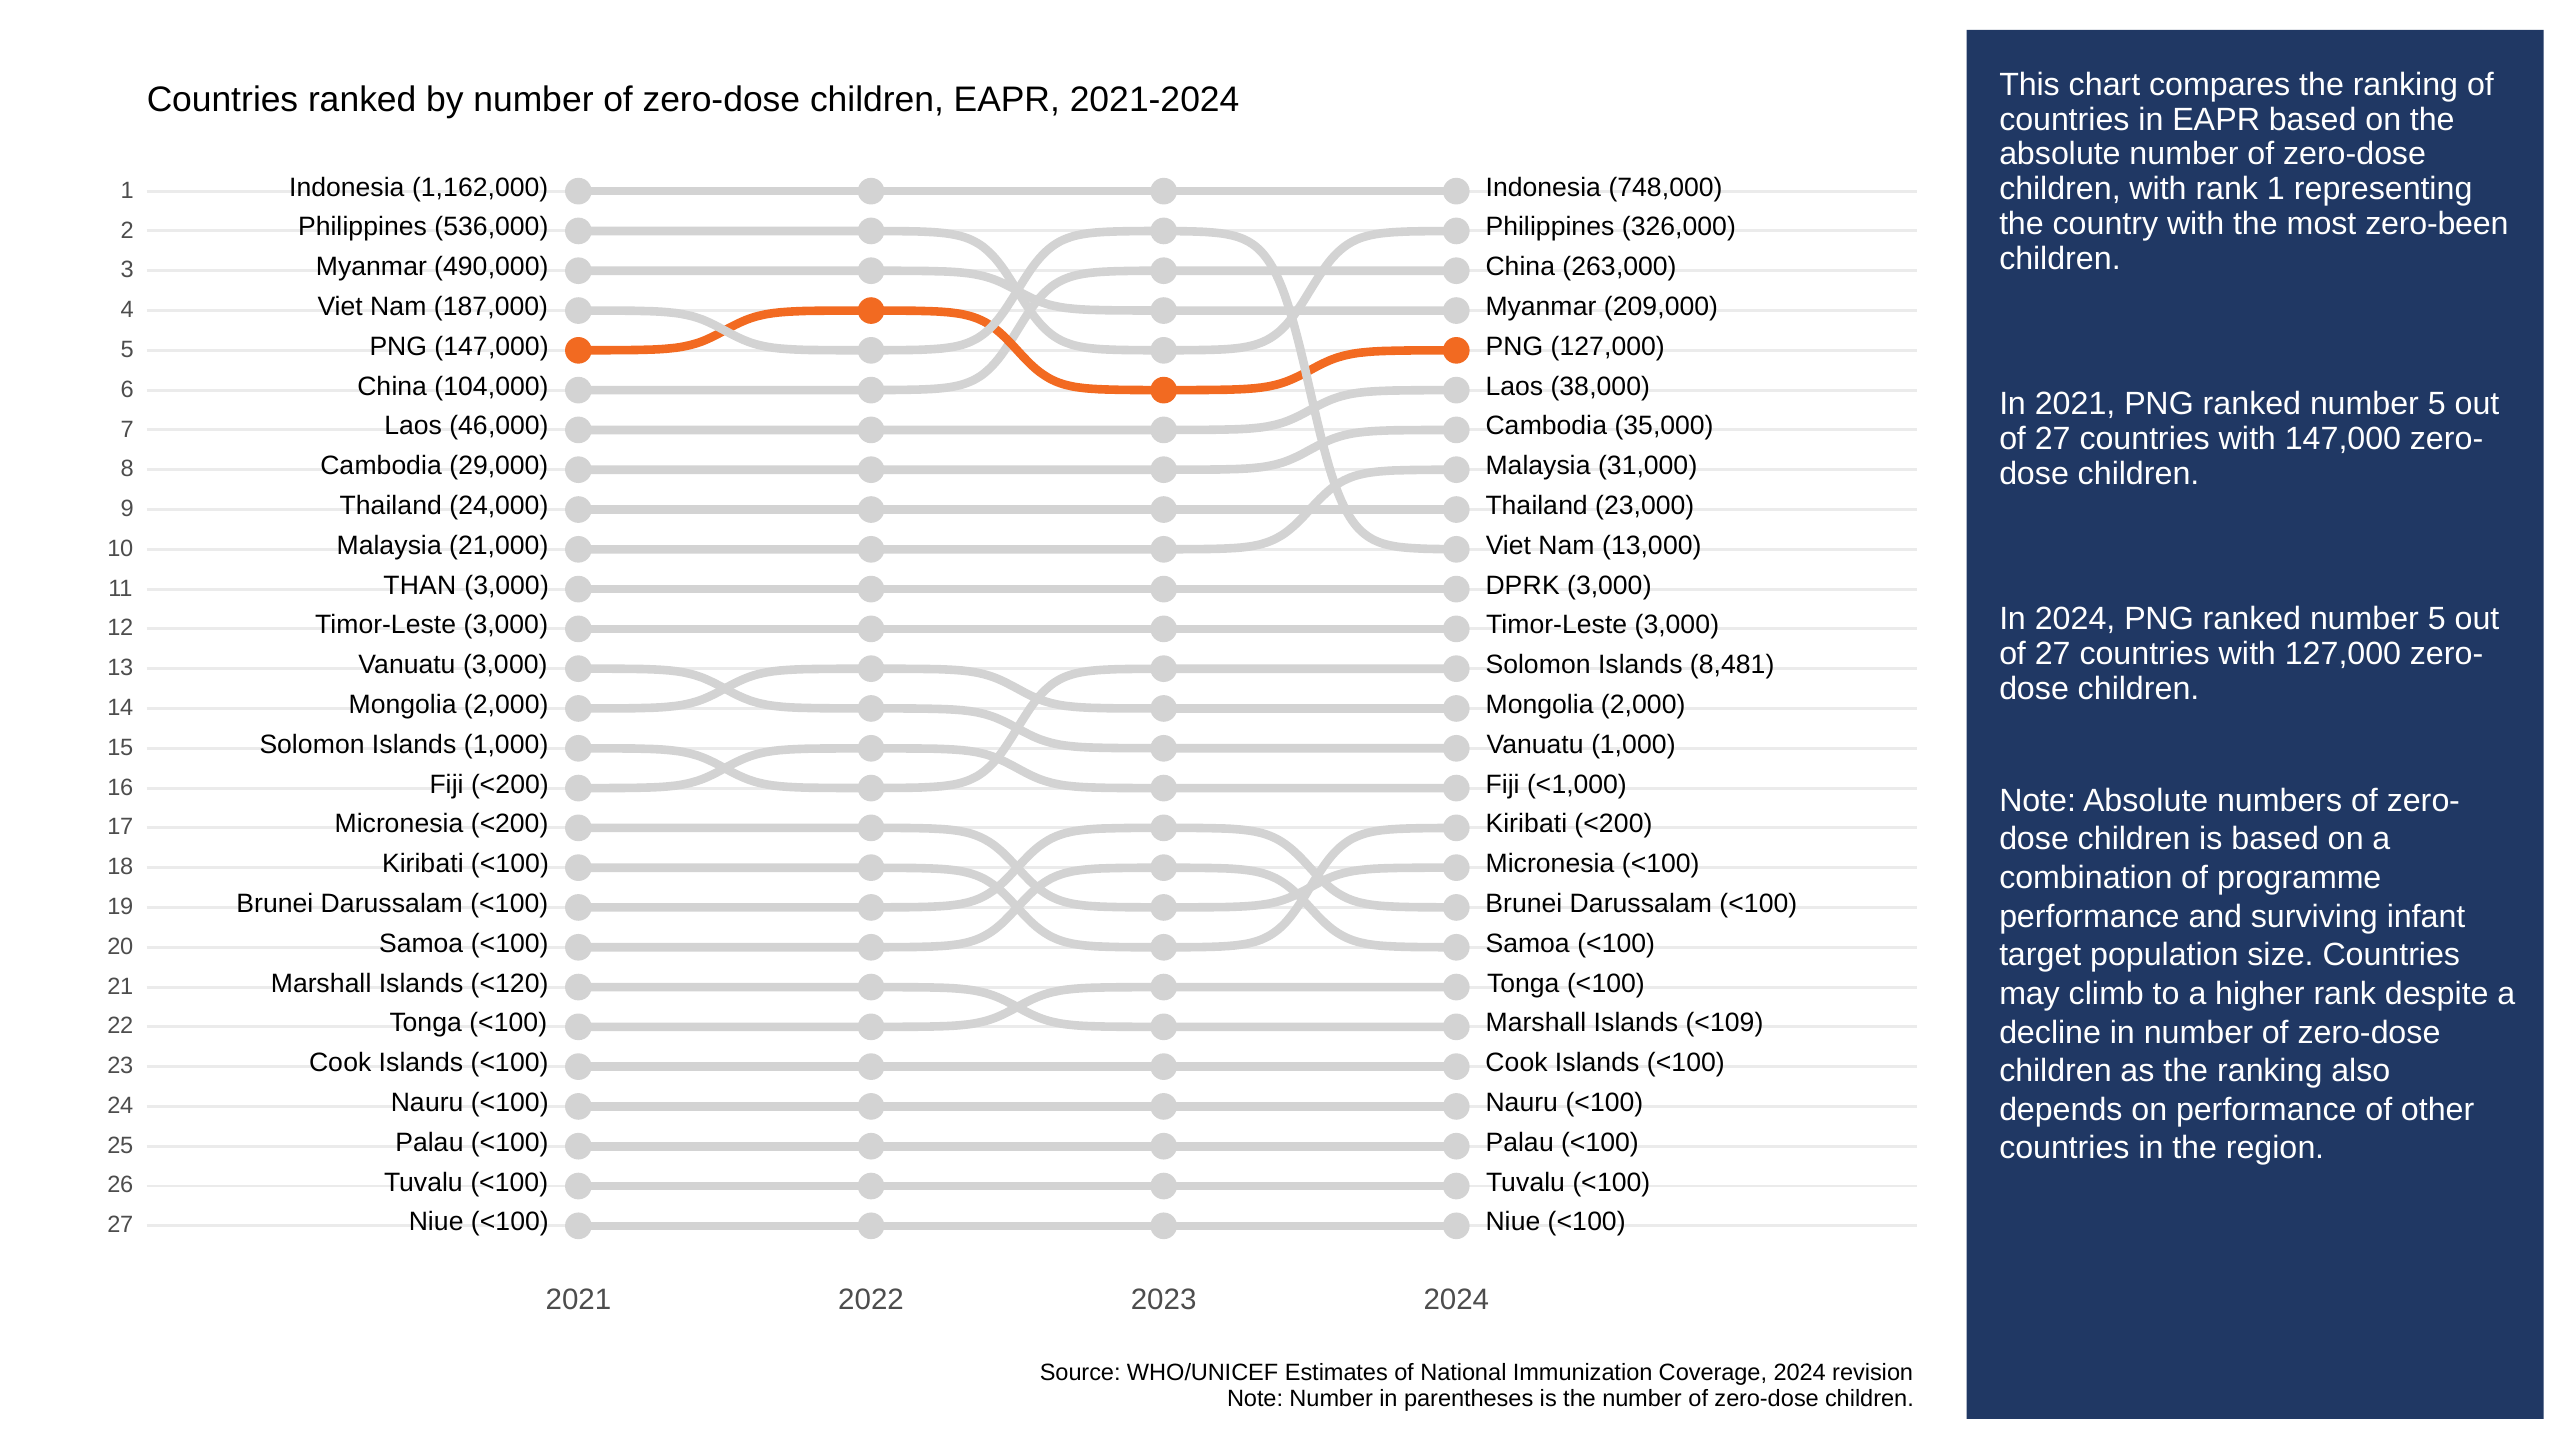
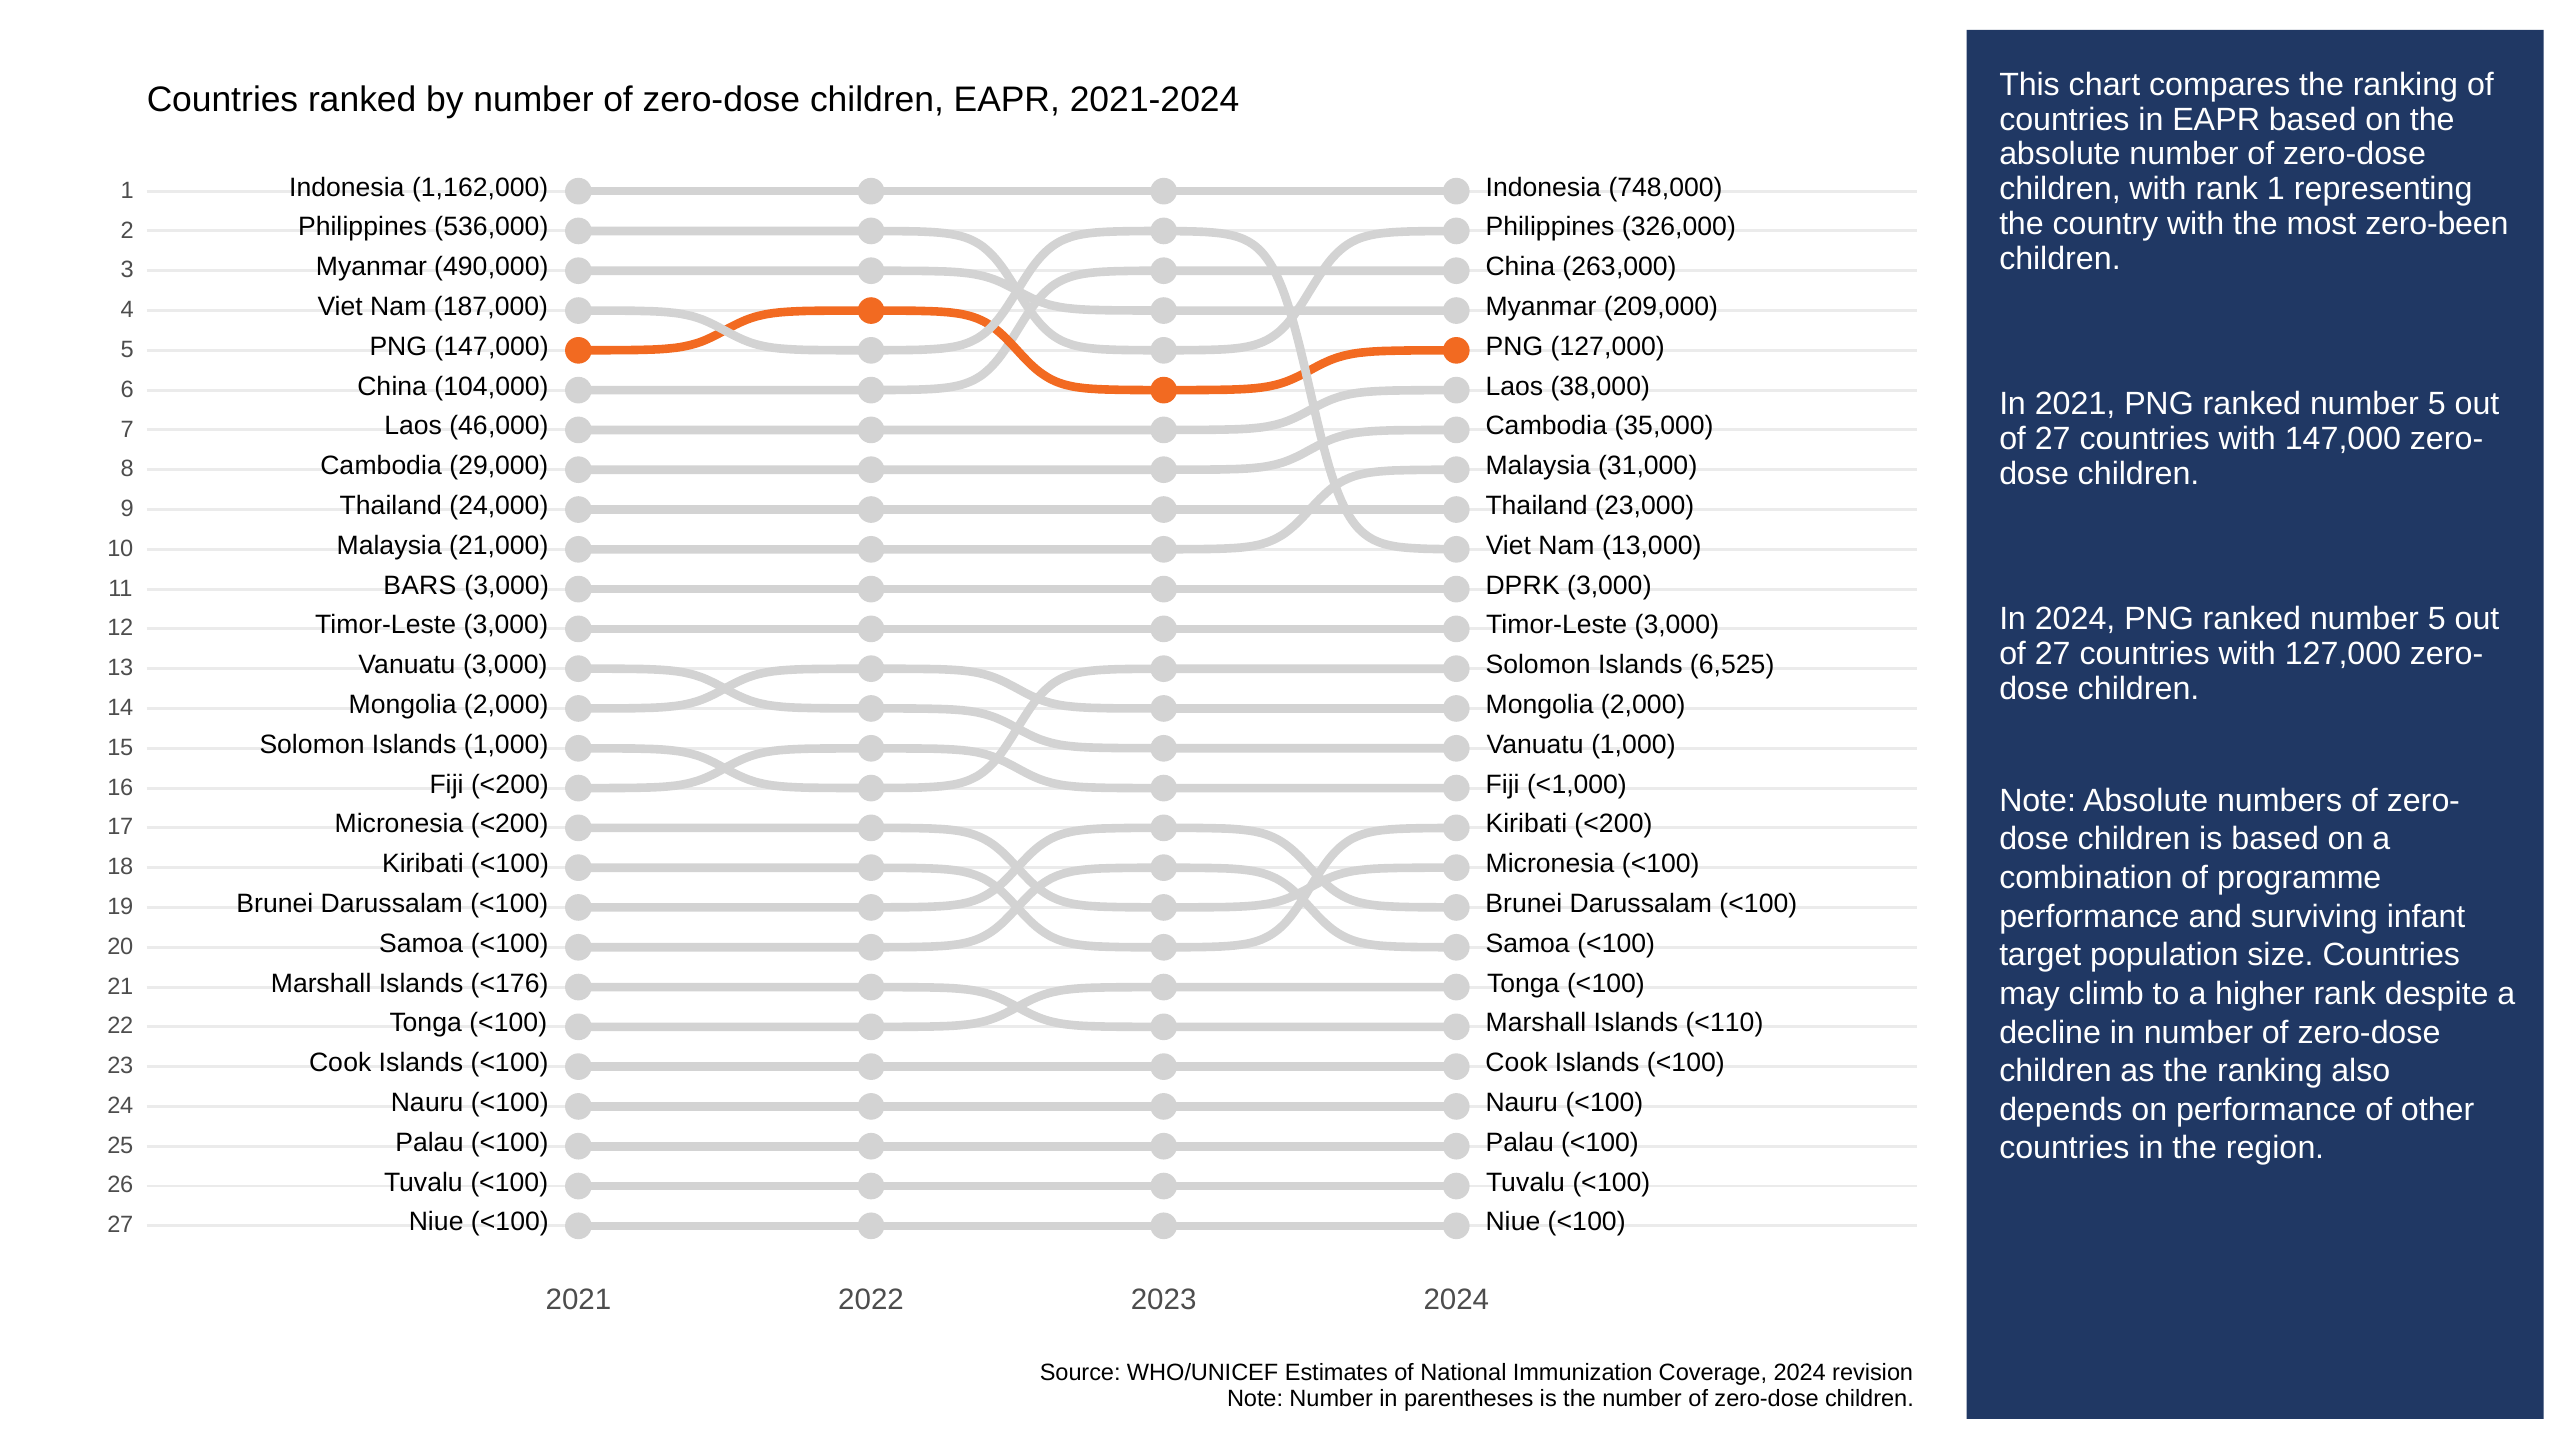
THAN: THAN -> BARS
8,481: 8,481 -> 6,525
<120: <120 -> <176
<109: <109 -> <110
